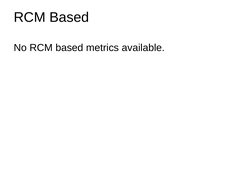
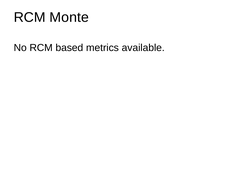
Based at (69, 17): Based -> Monte
